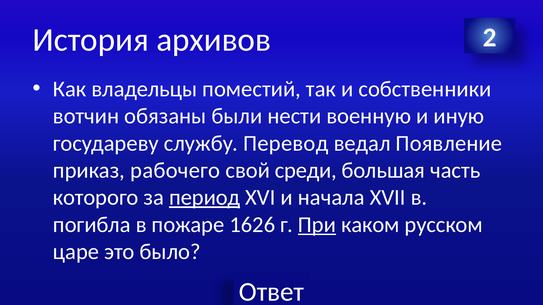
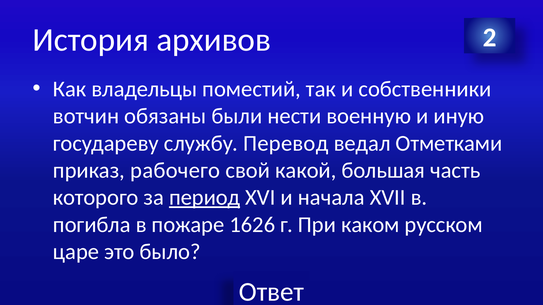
Появление: Появление -> Отметками
среди: среди -> какой
При underline: present -> none
